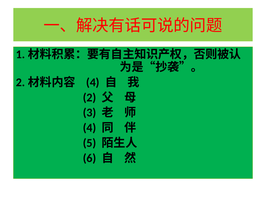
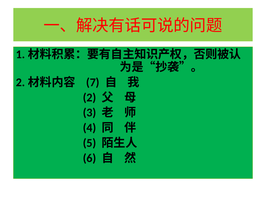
4 at (93, 82): 4 -> 7
